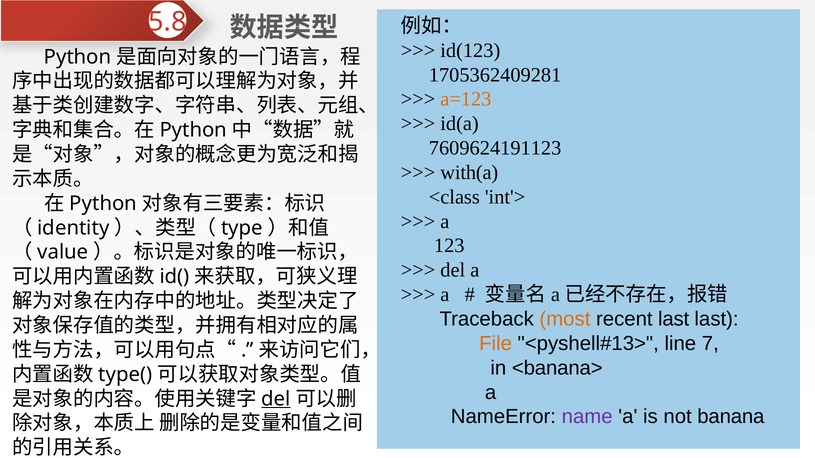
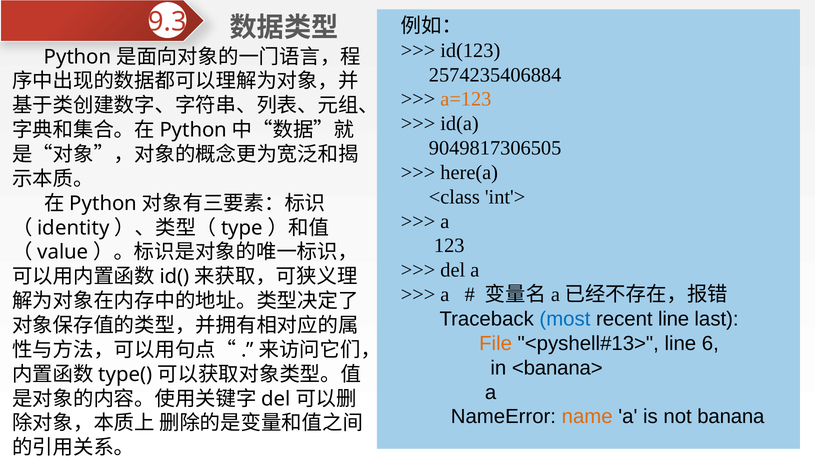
5.8: 5.8 -> 9.3
1705362409281: 1705362409281 -> 2574235406884
7609624191123: 7609624191123 -> 9049817306505
with(a: with(a -> here(a
most colour: orange -> blue
recent last: last -> line
7: 7 -> 6
del at (276, 399) underline: present -> none
name colour: purple -> orange
